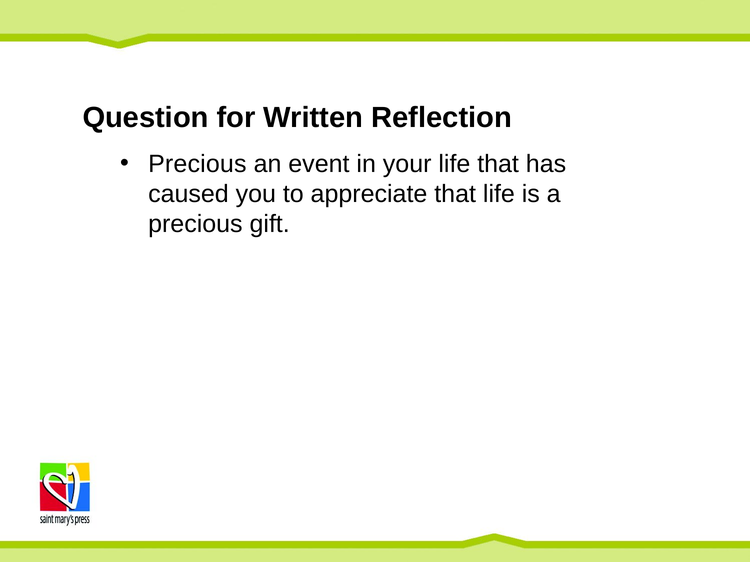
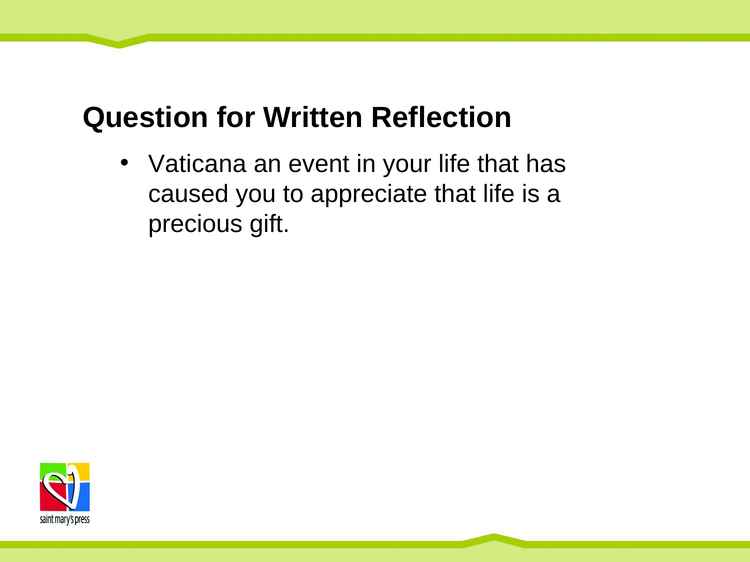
Precious at (197, 164): Precious -> Vaticana
